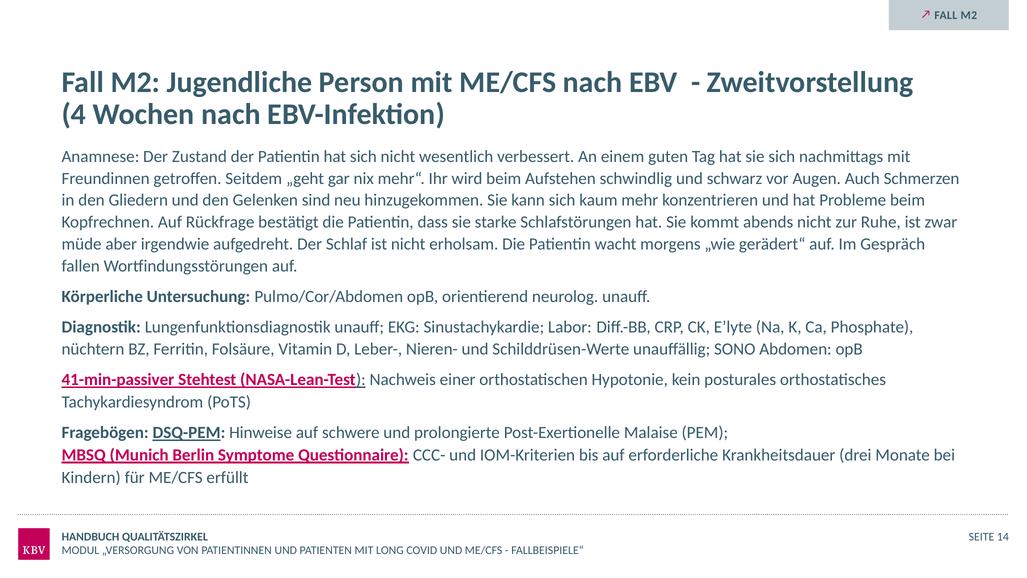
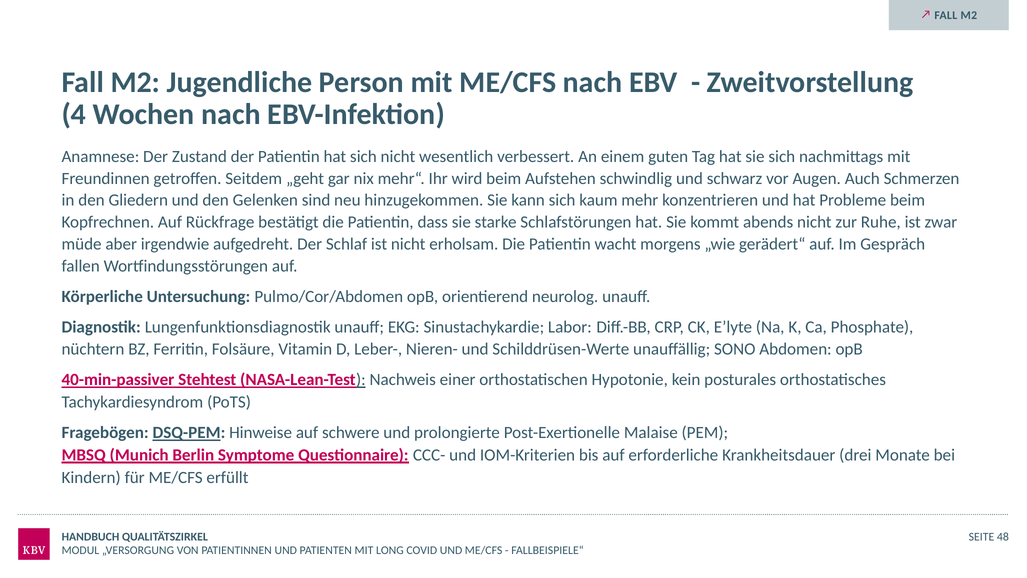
41-min-passiver: 41-min-passiver -> 40-min-passiver
14: 14 -> 48
